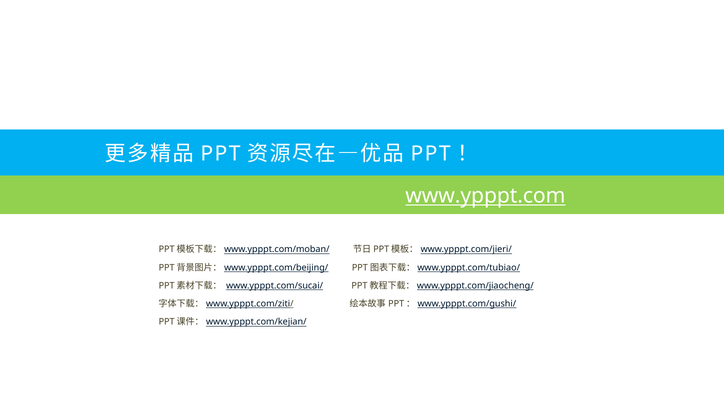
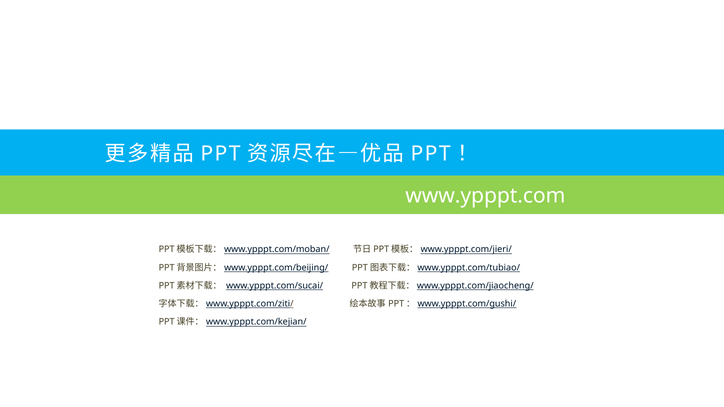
www.ypppt.com underline: present -> none
